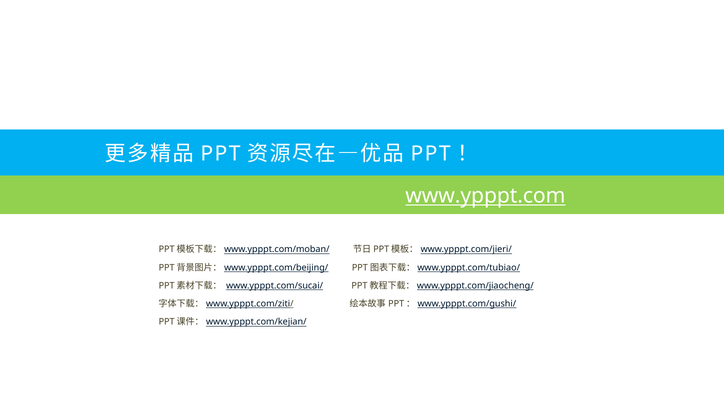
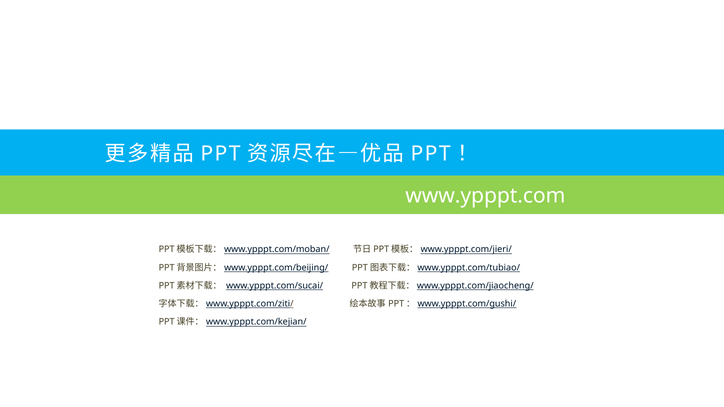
www.ypppt.com underline: present -> none
